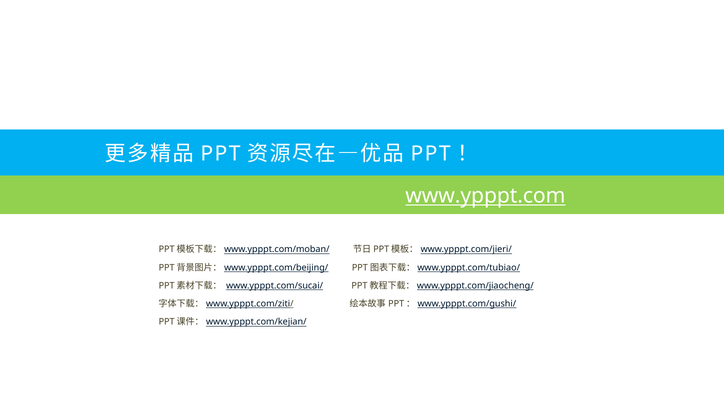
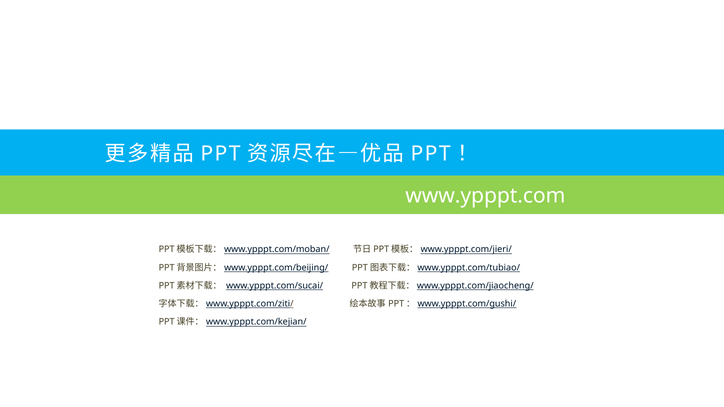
www.ypppt.com underline: present -> none
